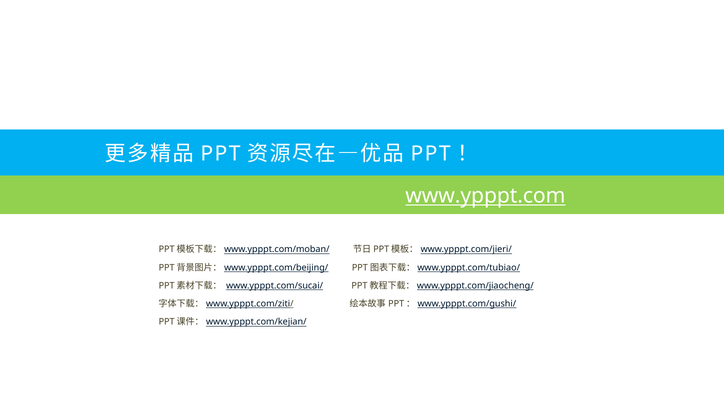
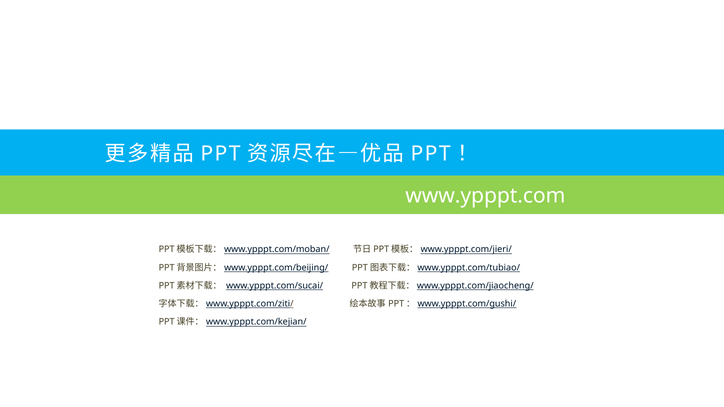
www.ypppt.com underline: present -> none
